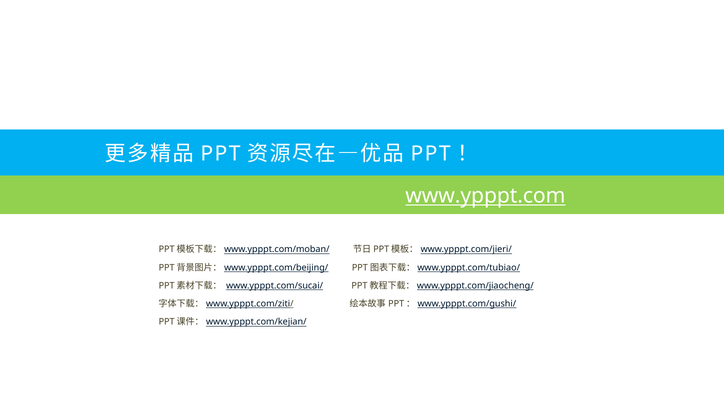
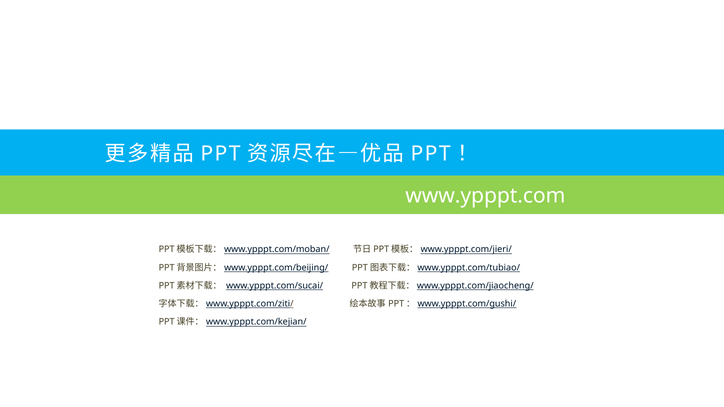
www.ypppt.com underline: present -> none
